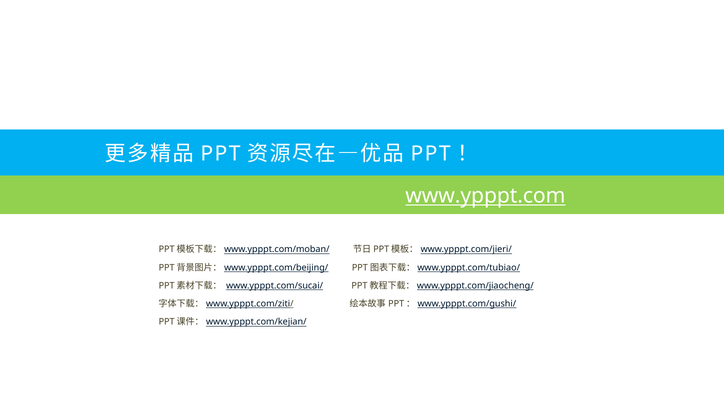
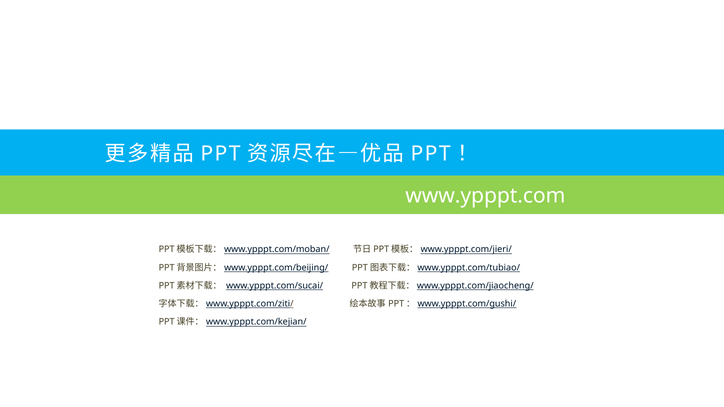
www.ypppt.com underline: present -> none
